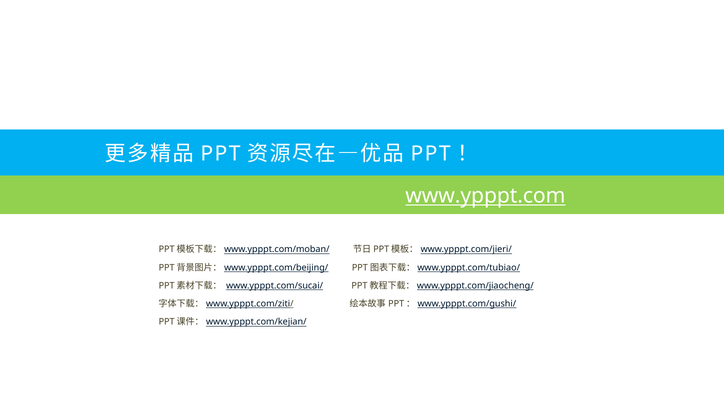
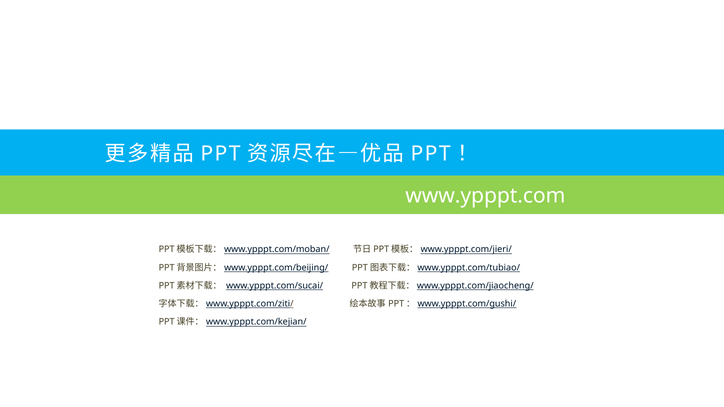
www.ypppt.com underline: present -> none
